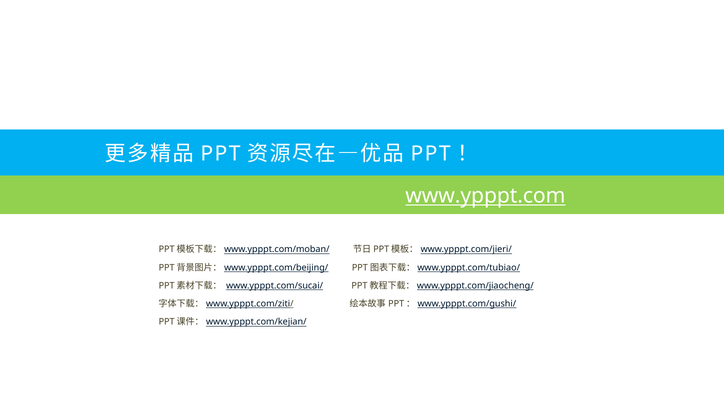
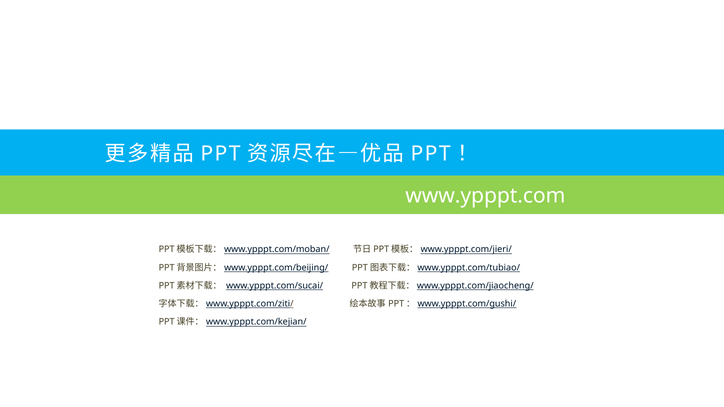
www.ypppt.com underline: present -> none
